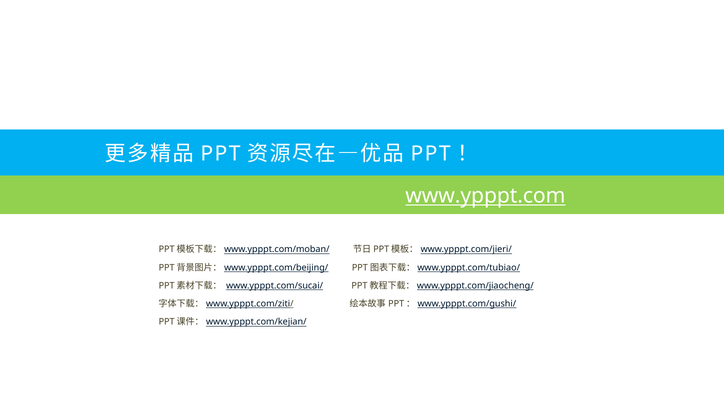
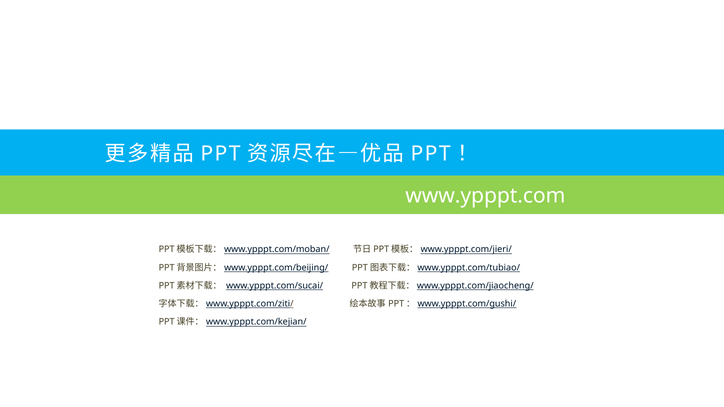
www.ypppt.com underline: present -> none
